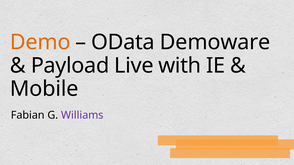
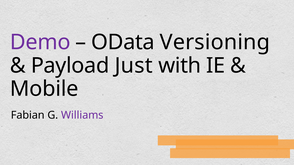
Demo colour: orange -> purple
Demoware: Demoware -> Versioning
Live: Live -> Just
